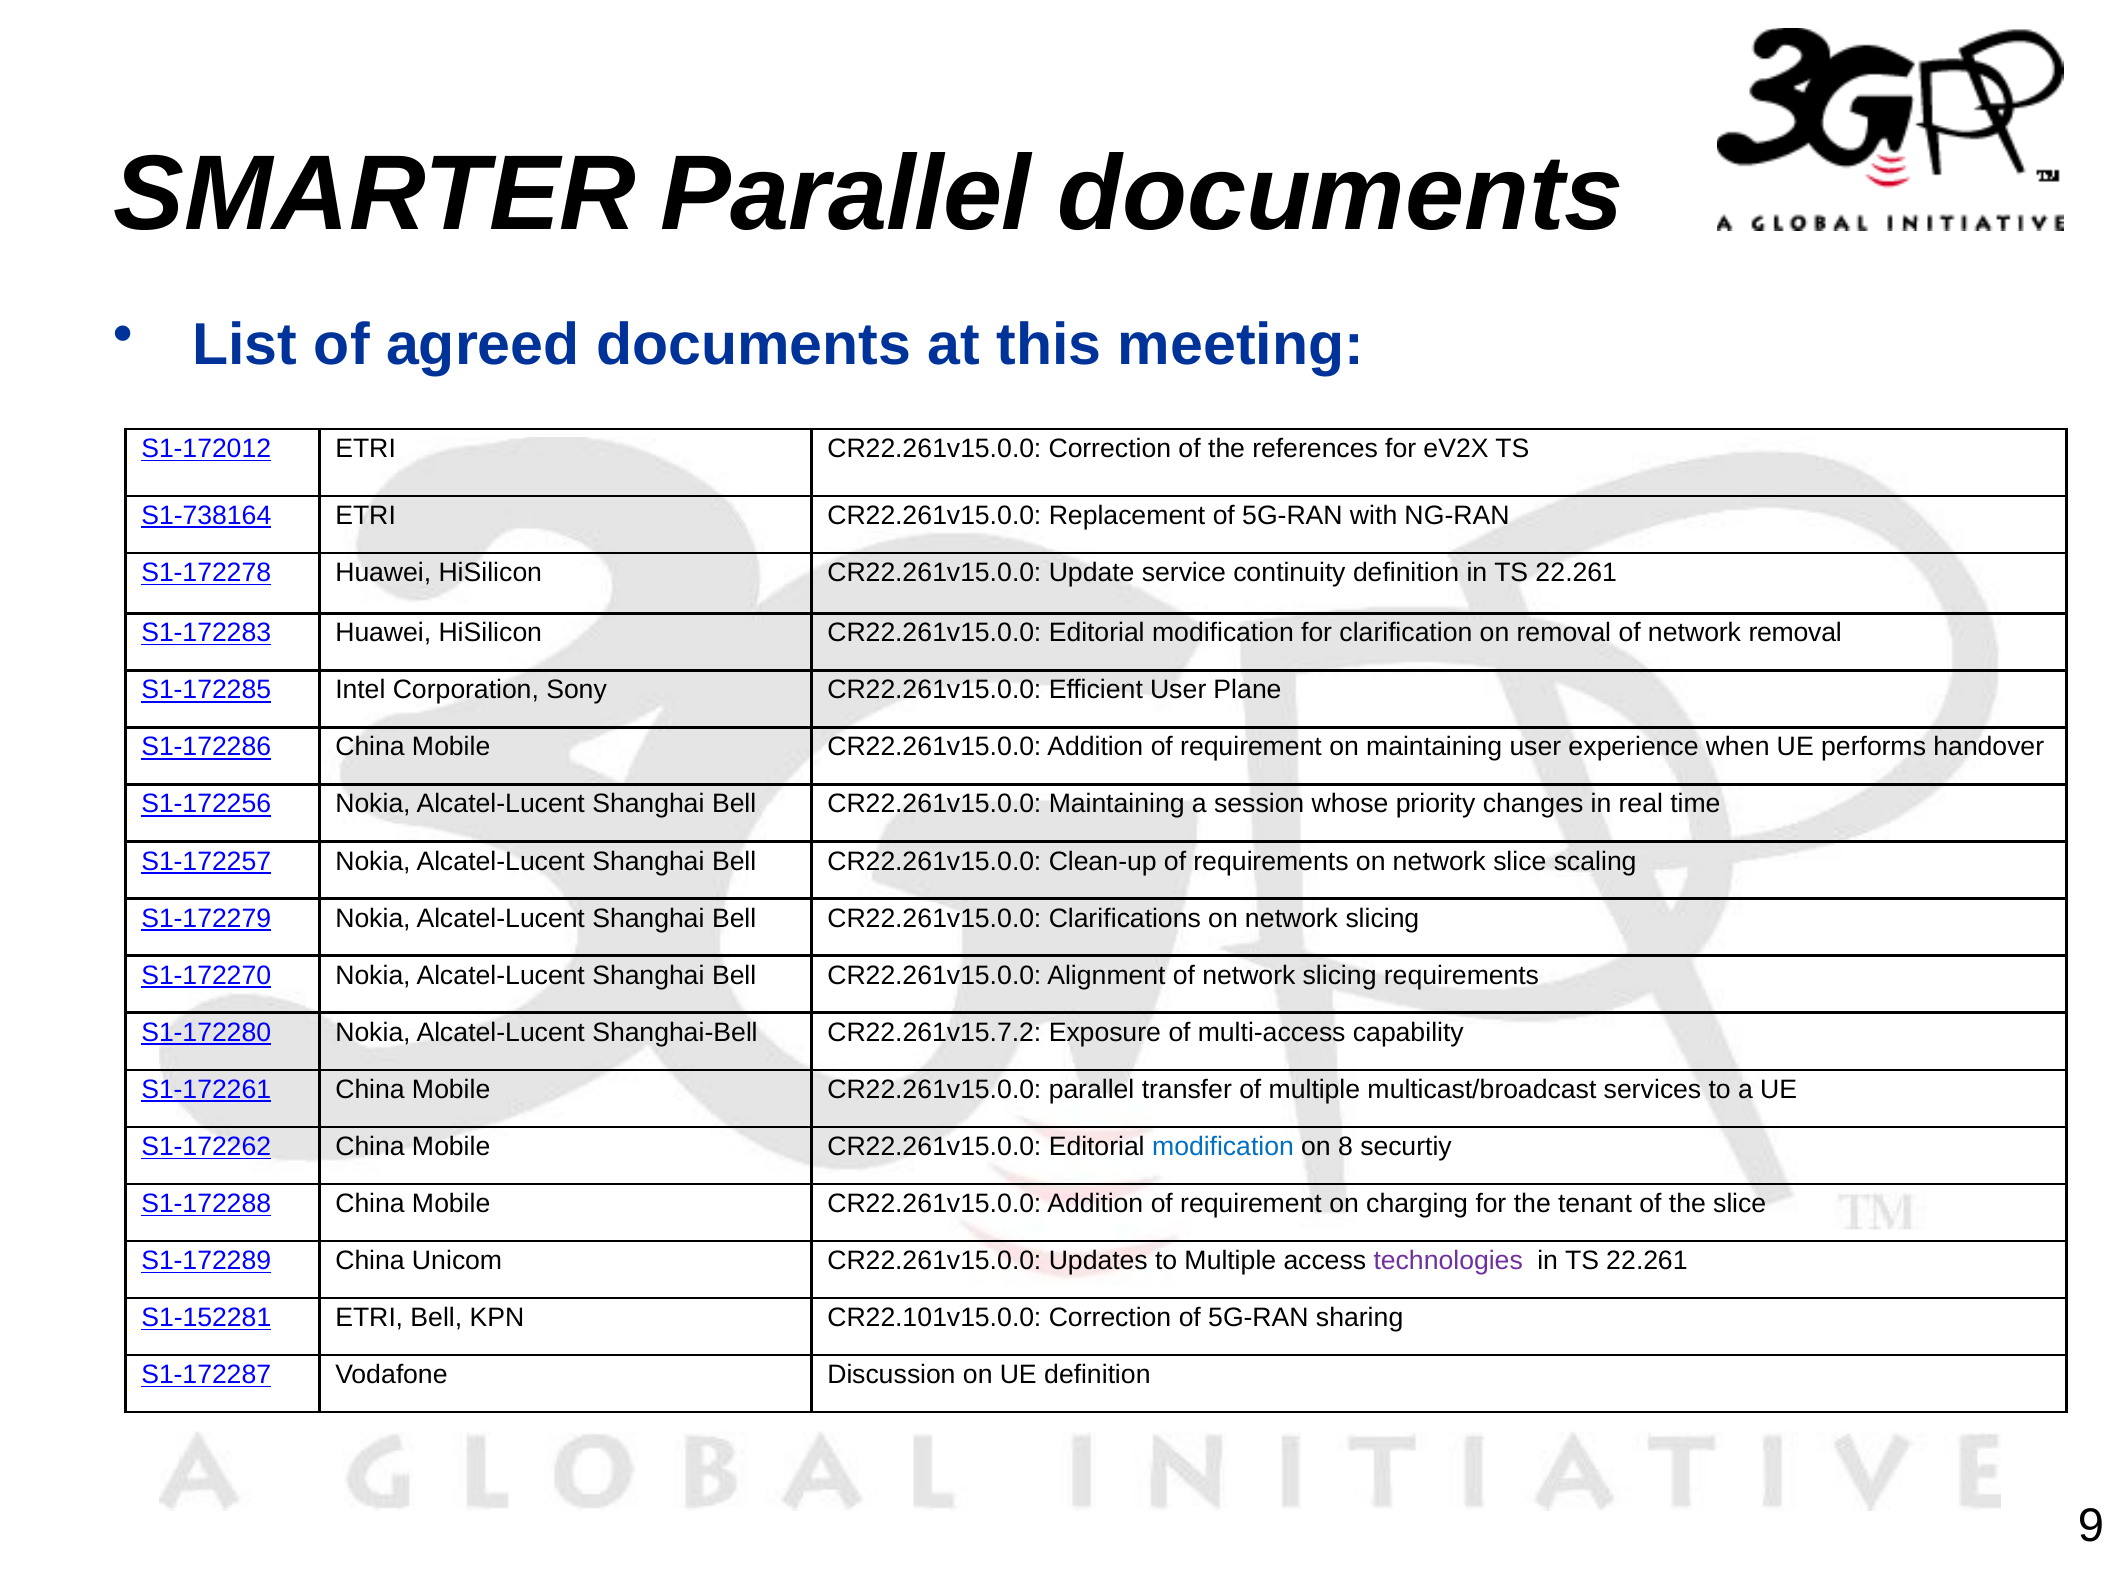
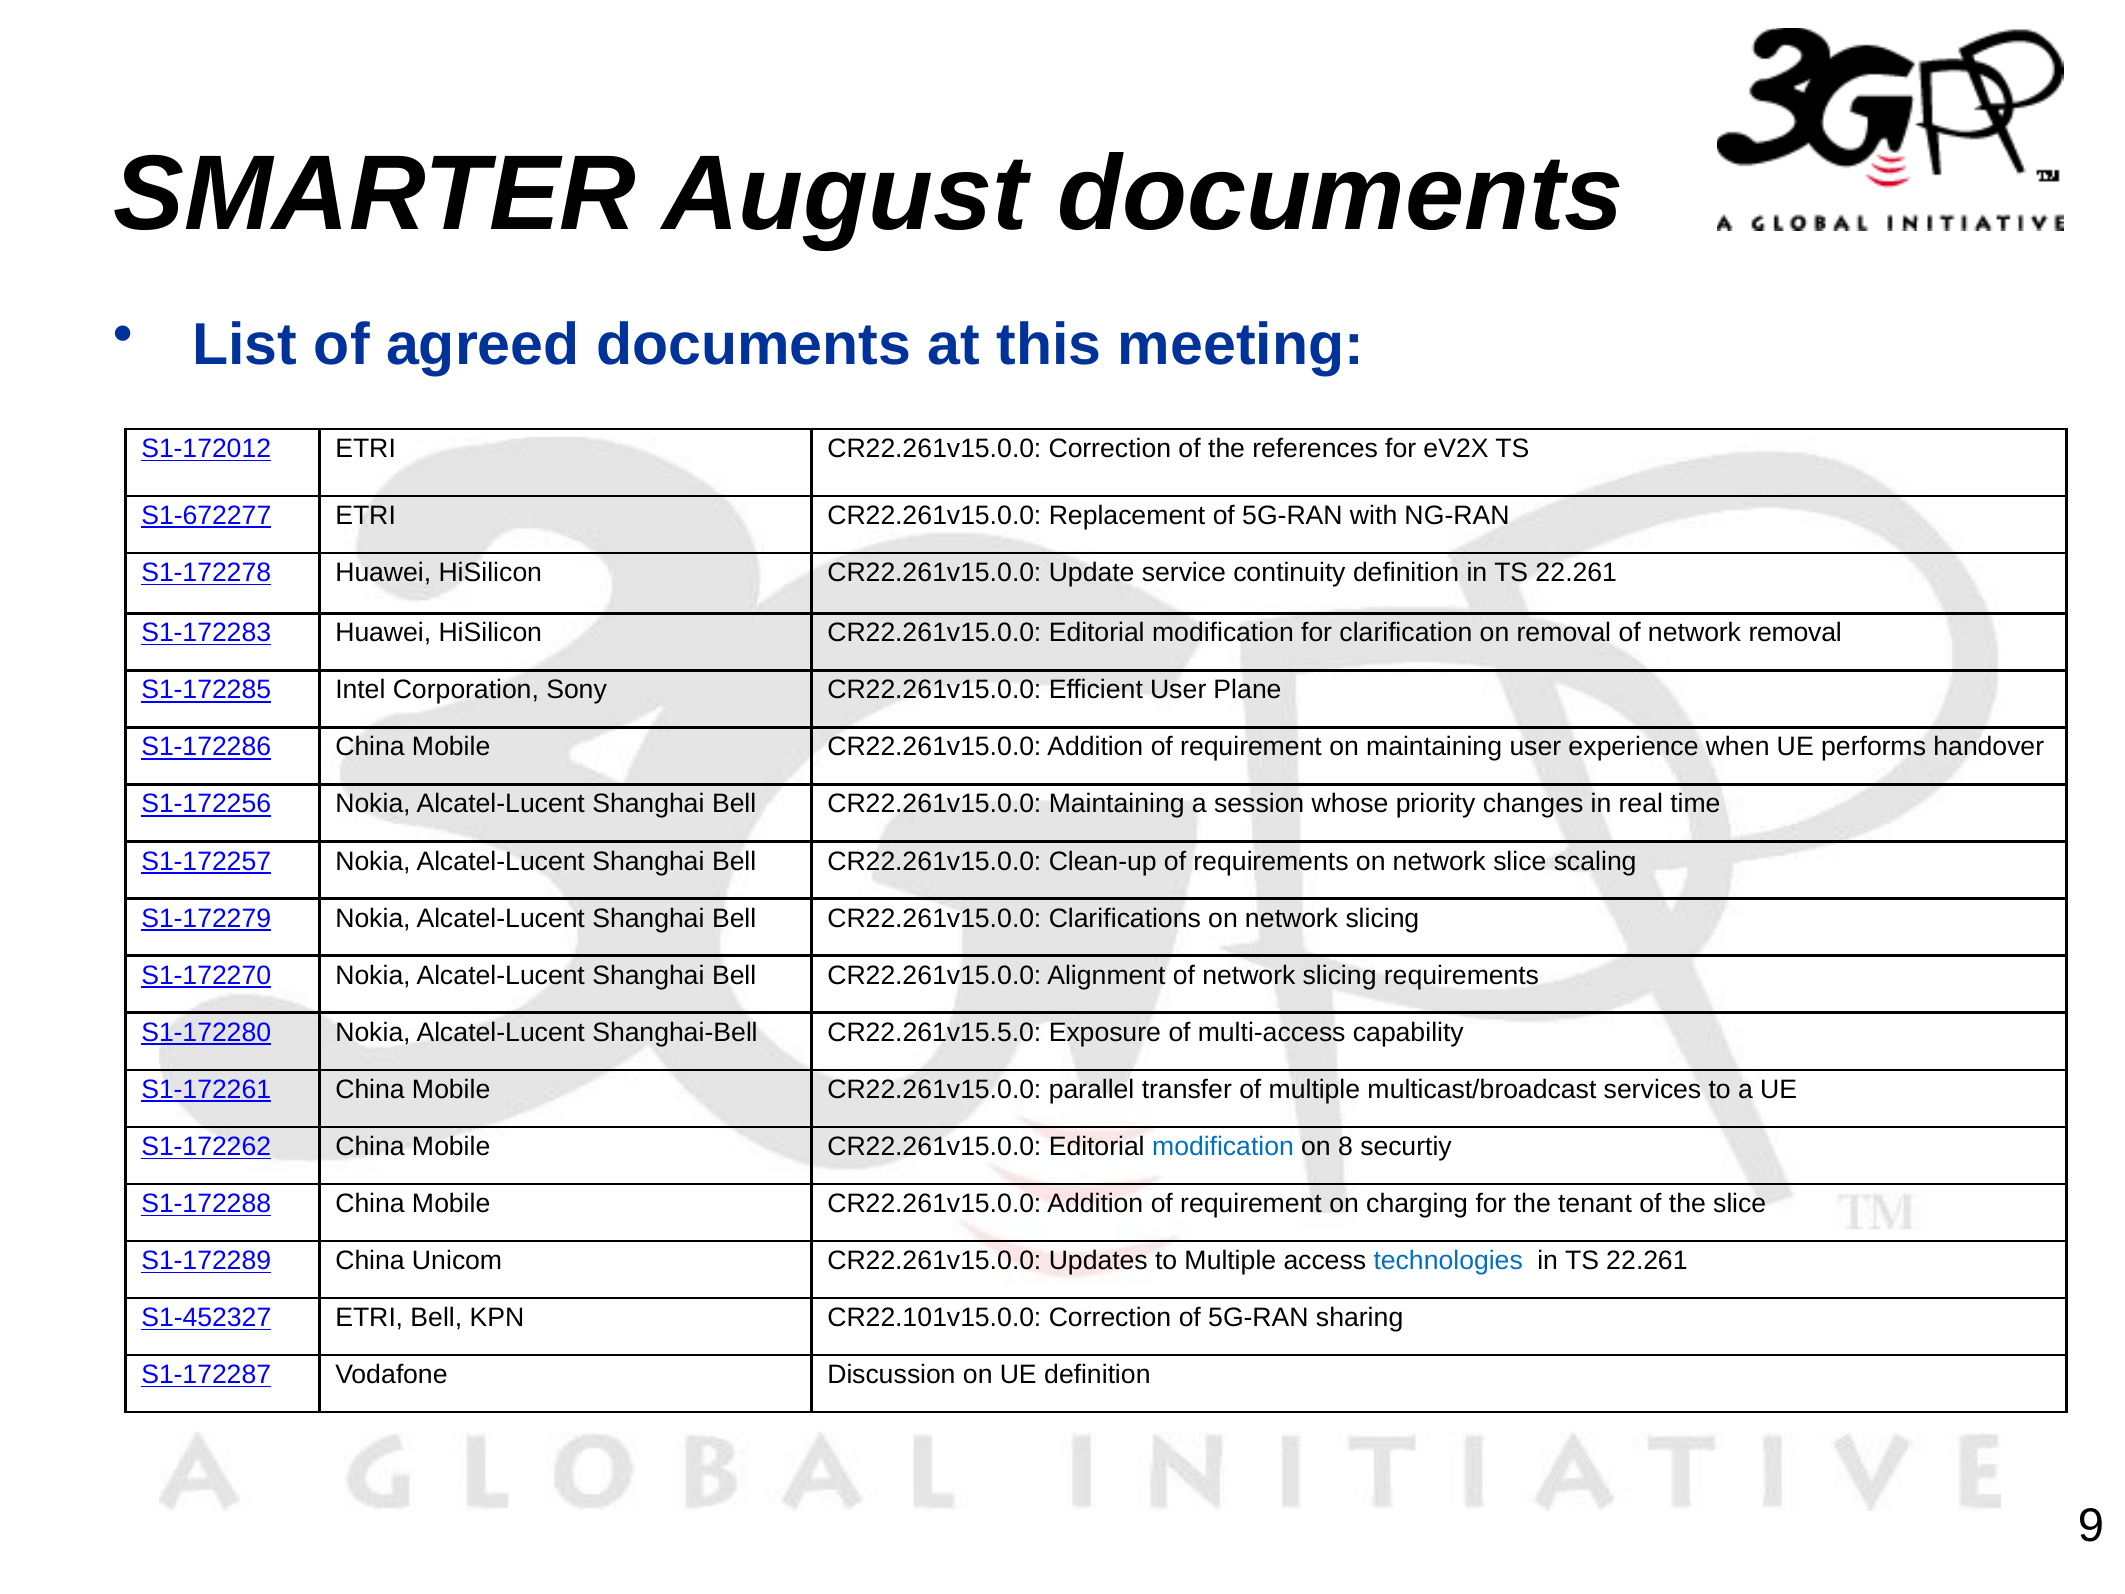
SMARTER Parallel: Parallel -> August
S1-738164: S1-738164 -> S1-672277
CR22.261v15.7.2: CR22.261v15.7.2 -> CR22.261v15.5.0
technologies colour: purple -> blue
S1-152281: S1-152281 -> S1-452327
